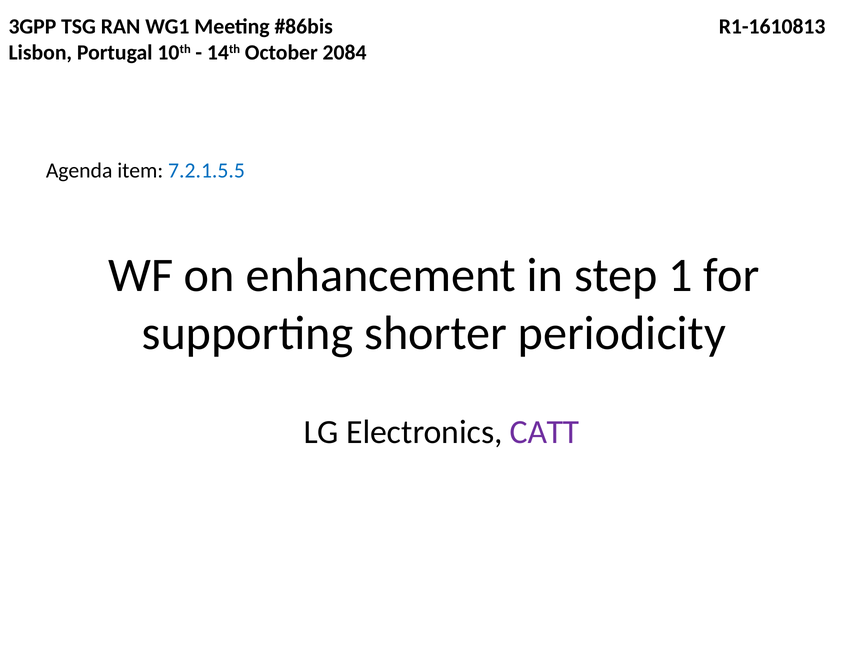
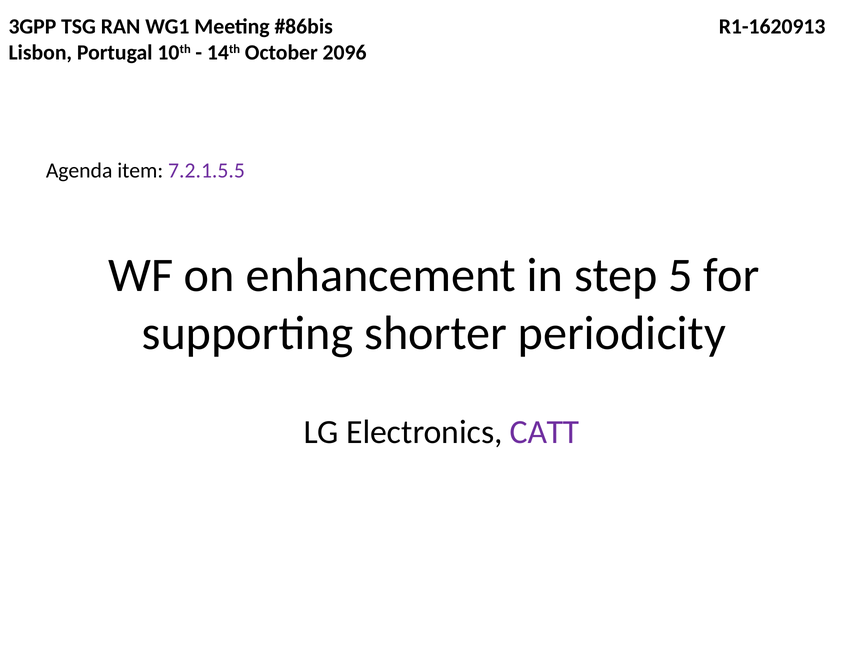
R1-1610813: R1-1610813 -> R1-1620913
2084: 2084 -> 2096
7.2.1.5.5 colour: blue -> purple
1: 1 -> 5
